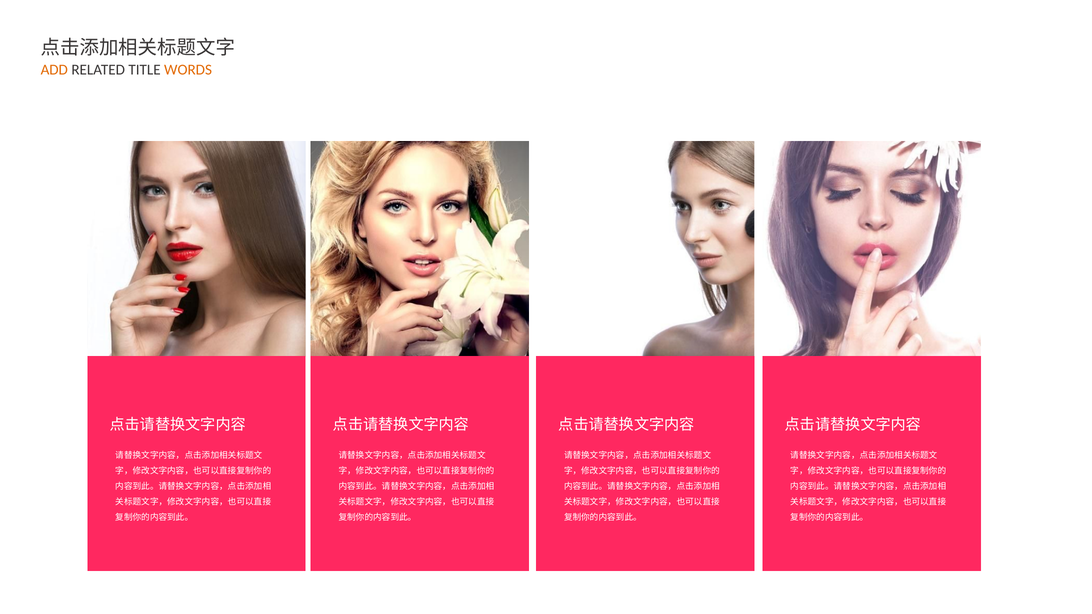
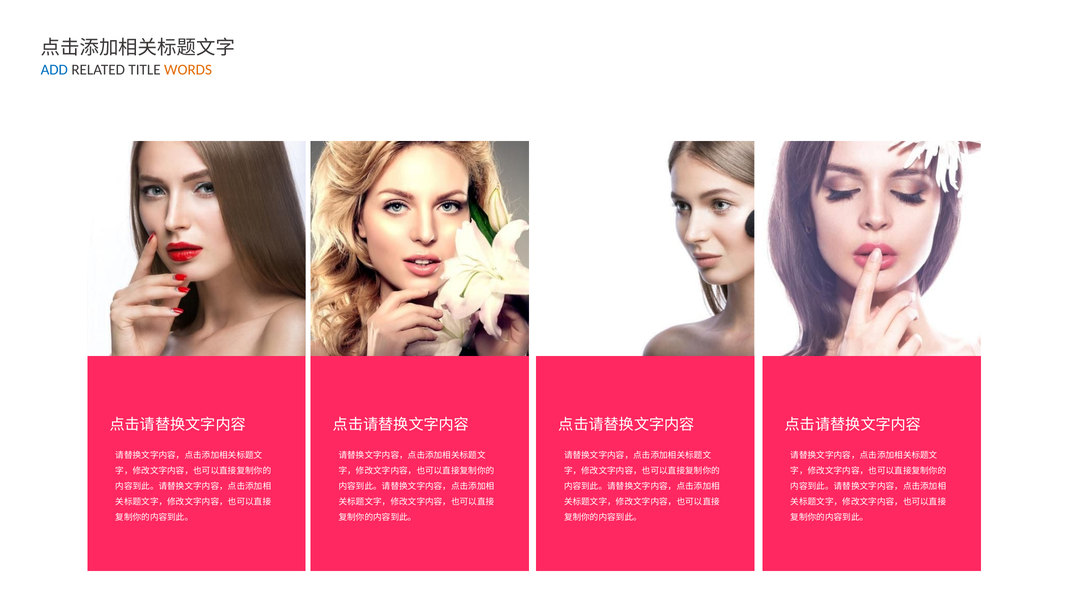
ADD colour: orange -> blue
